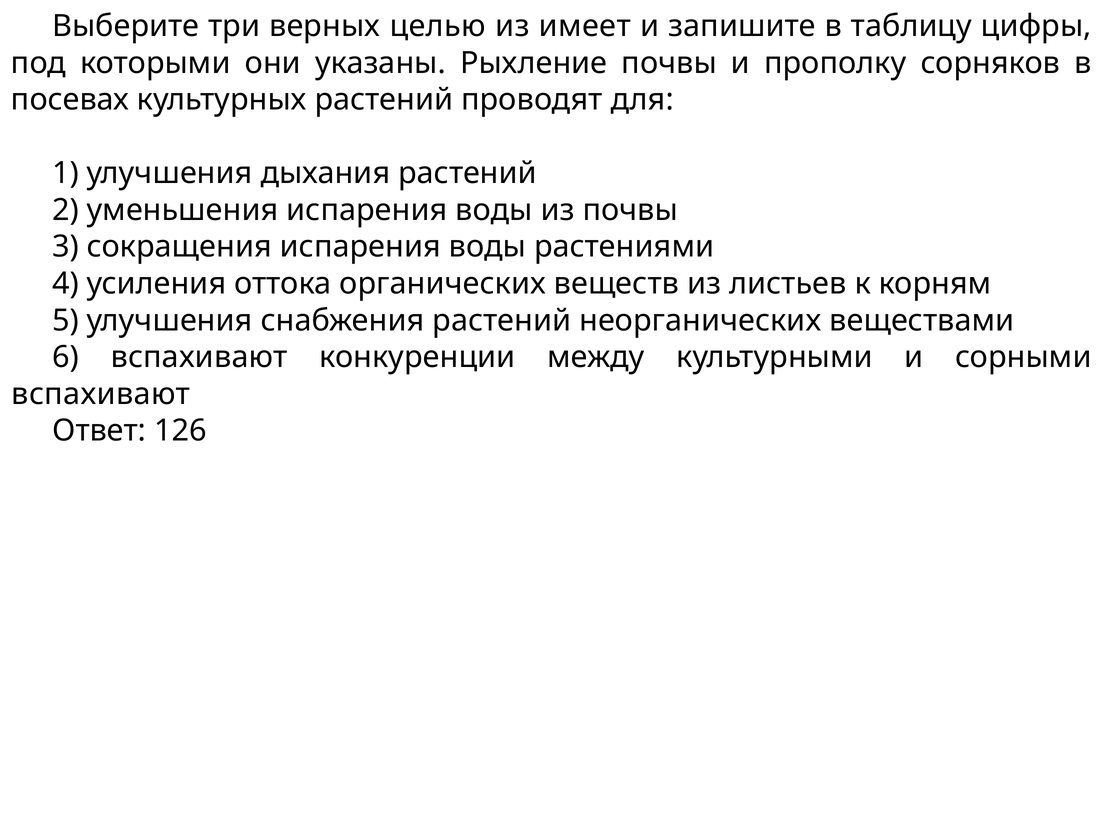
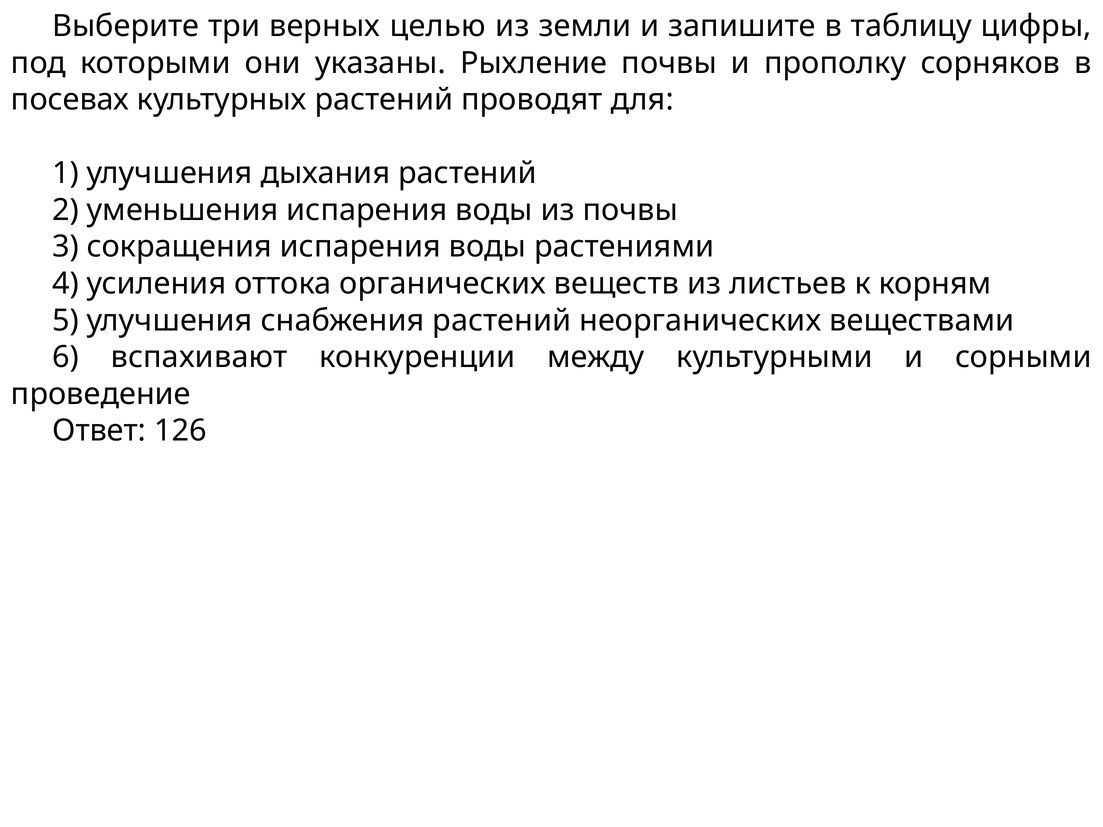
имеет: имеет -> земли
вспахивают at (101, 394): вспахивают -> проведение
